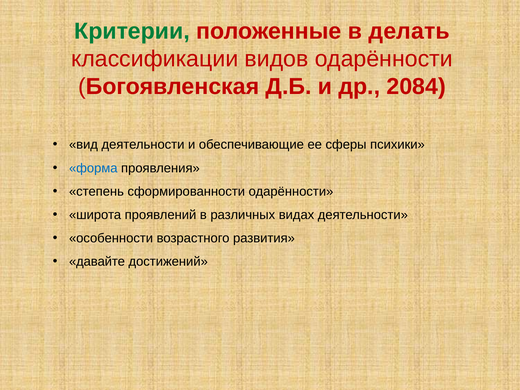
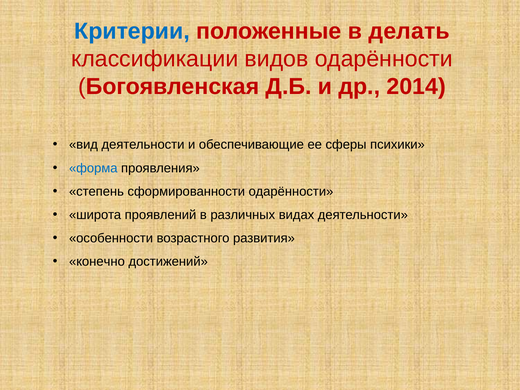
Критерии colour: green -> blue
2084: 2084 -> 2014
давайте: давайте -> конечно
